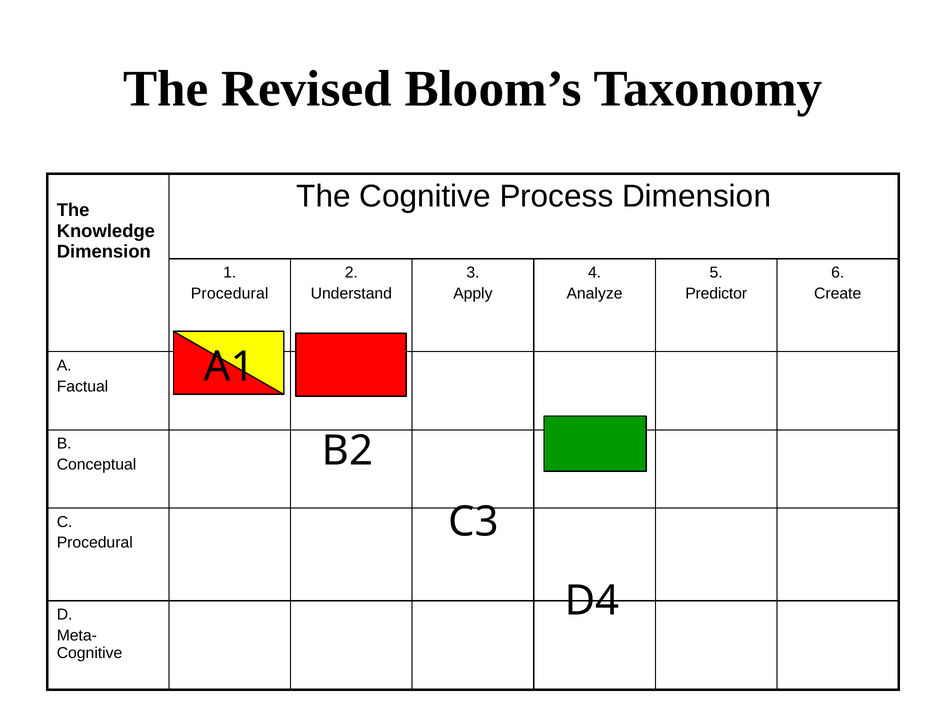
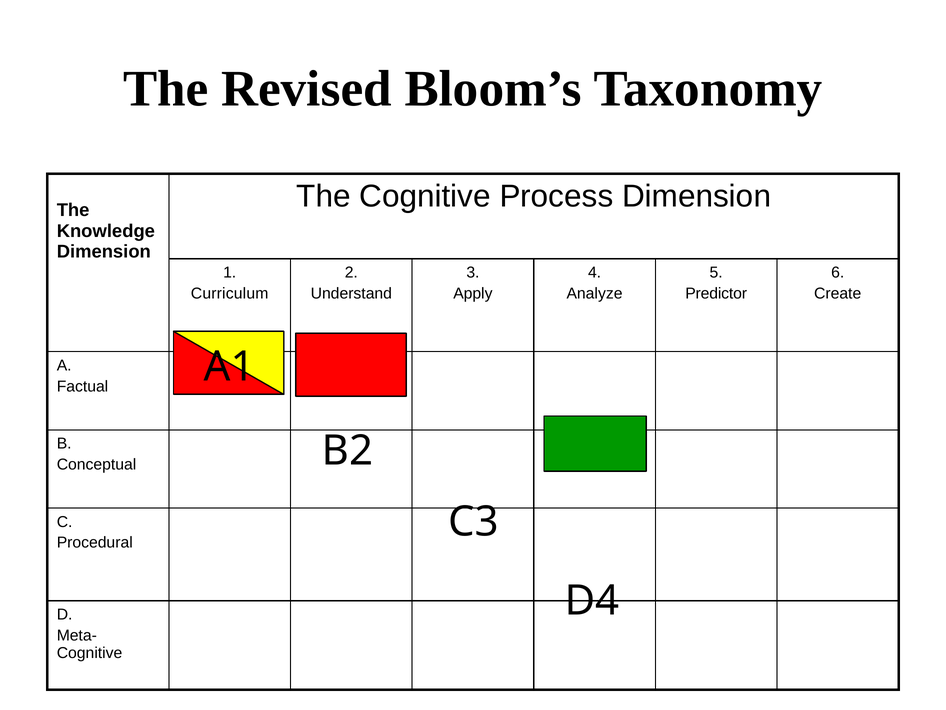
Procedural at (230, 293): Procedural -> Curriculum
